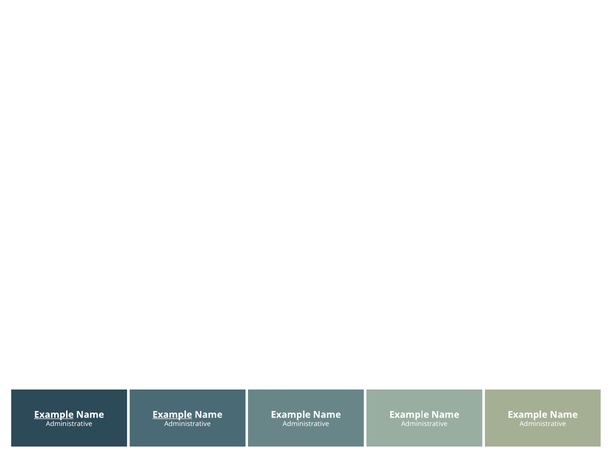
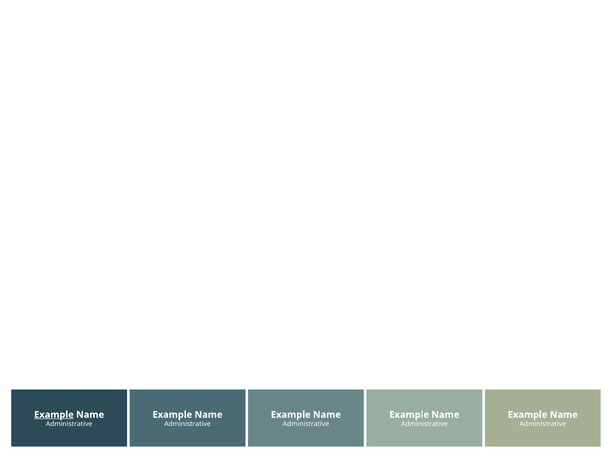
Example at (172, 415) underline: present -> none
